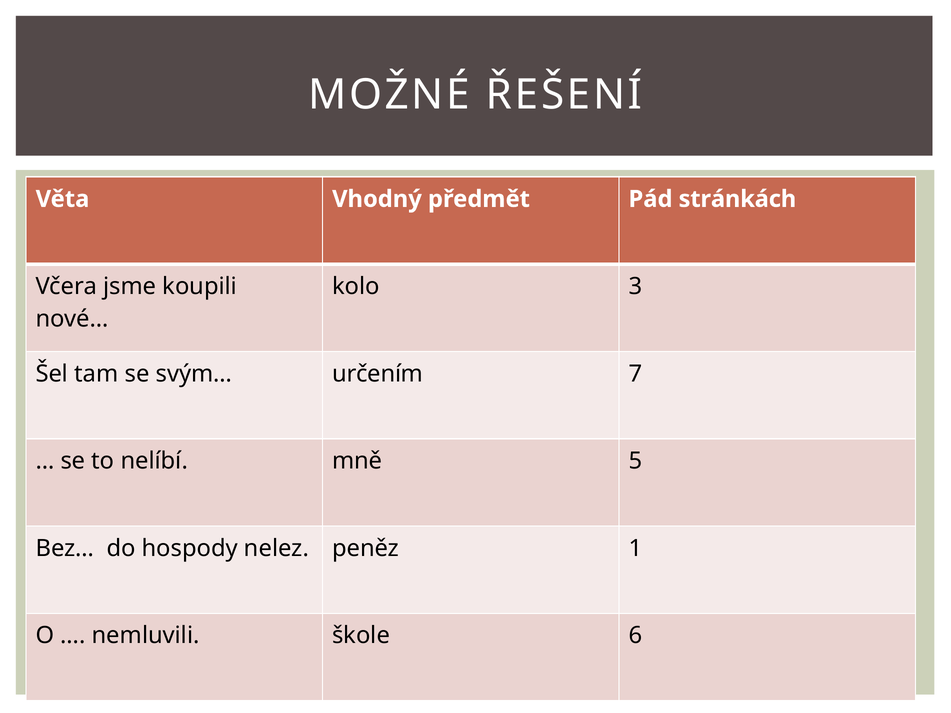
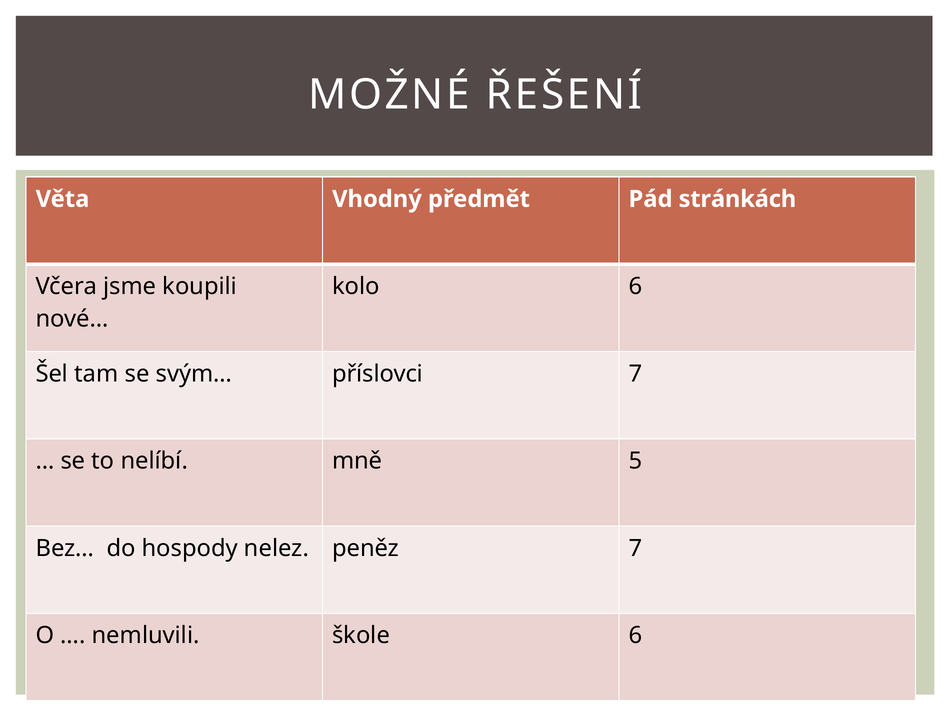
kolo 3: 3 -> 6
určením: určením -> příslovci
peněz 1: 1 -> 7
